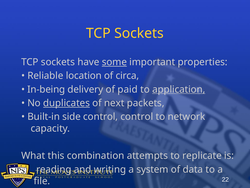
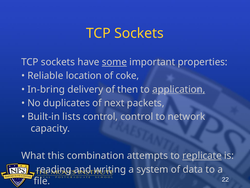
circa: circa -> coke
In-being: In-being -> In-bring
paid: paid -> then
duplicates underline: present -> none
side: side -> lists
replicate underline: none -> present
